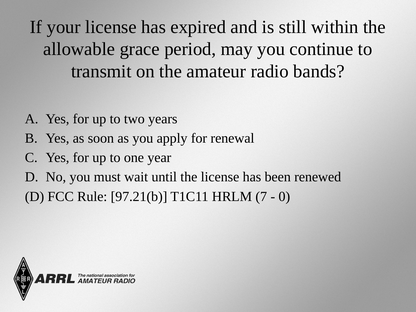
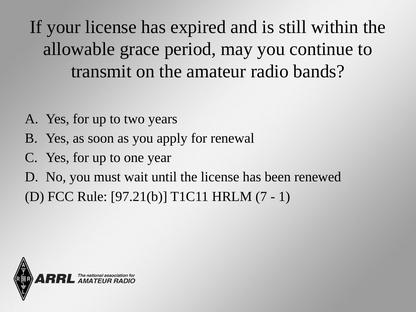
0: 0 -> 1
